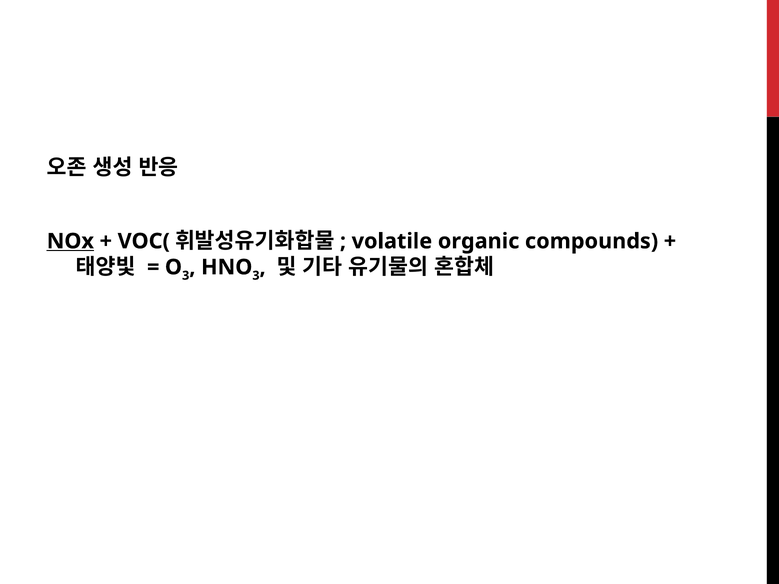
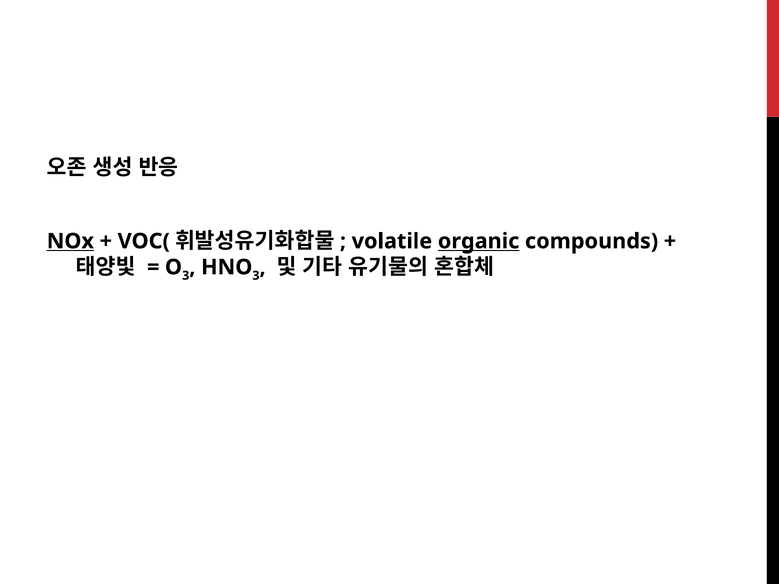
organic underline: none -> present
